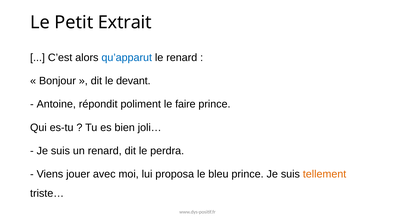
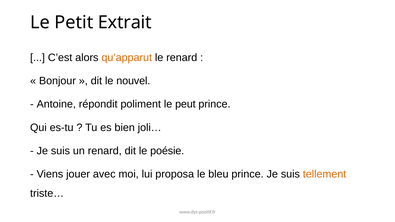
qu’apparut colour: blue -> orange
devant: devant -> nouvel
faire: faire -> peut
perdra: perdra -> poésie
